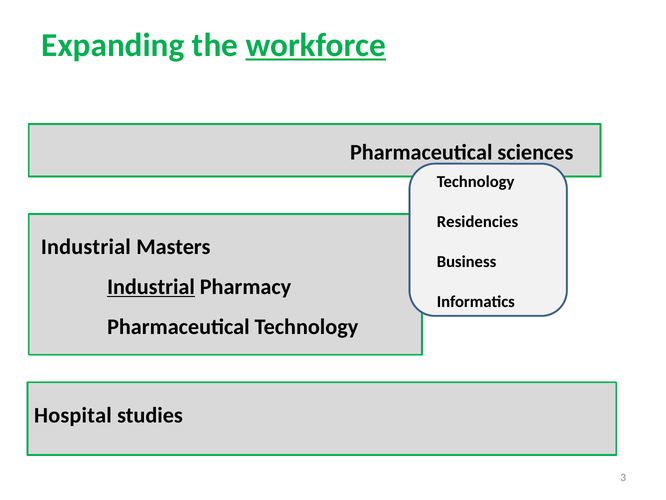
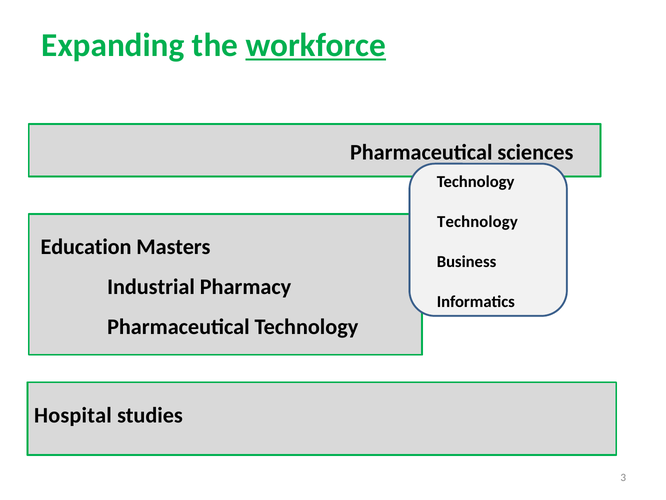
Residencies at (477, 222): Residencies -> Technology
Industrial at (86, 247): Industrial -> Education
Industrial at (151, 287) underline: present -> none
